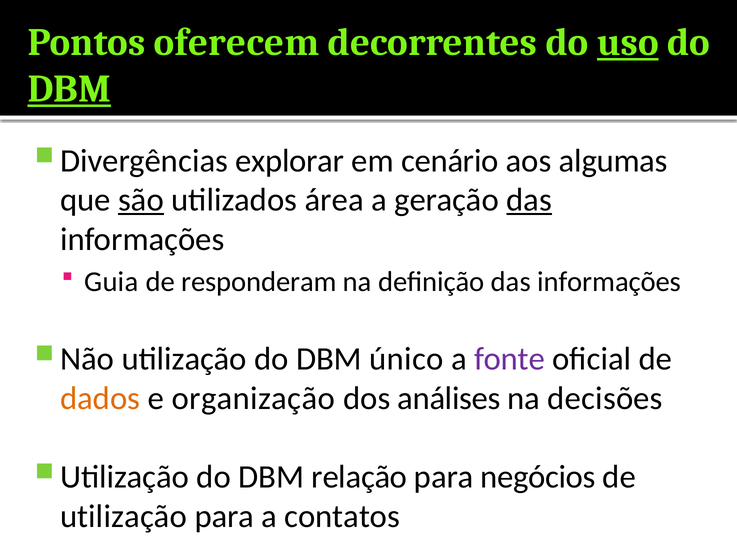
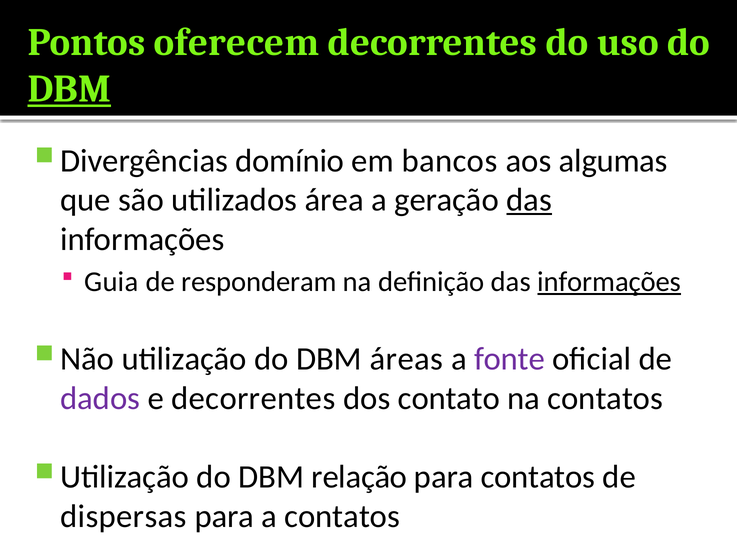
uso underline: present -> none
explorar: explorar -> domínio
cenário: cenário -> bancos
são underline: present -> none
informações at (609, 282) underline: none -> present
único: único -> áreas
dados colour: orange -> purple
e organização: organização -> decorrentes
análises: análises -> contato
na decisões: decisões -> contatos
para negócios: negócios -> contatos
utilização at (124, 516): utilização -> dispersas
